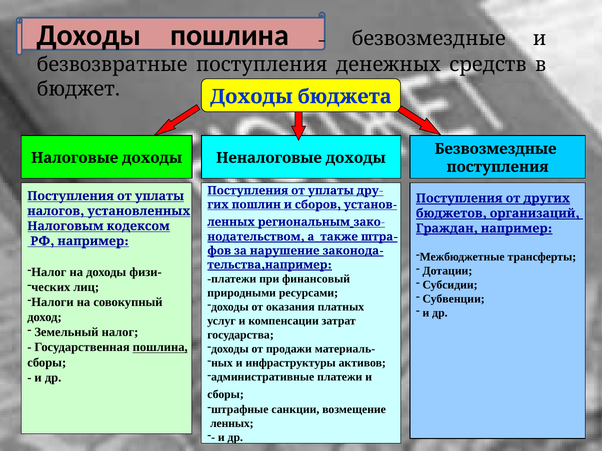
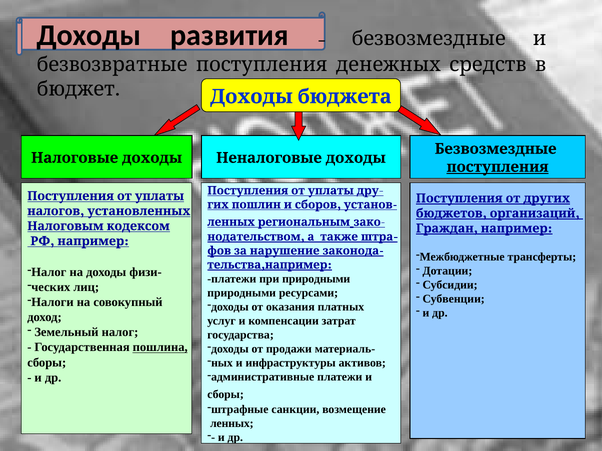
Доходы пошлина: пошлина -> развития
поступления at (498, 167) underline: none -> present
при финансовый: финансовый -> природными
